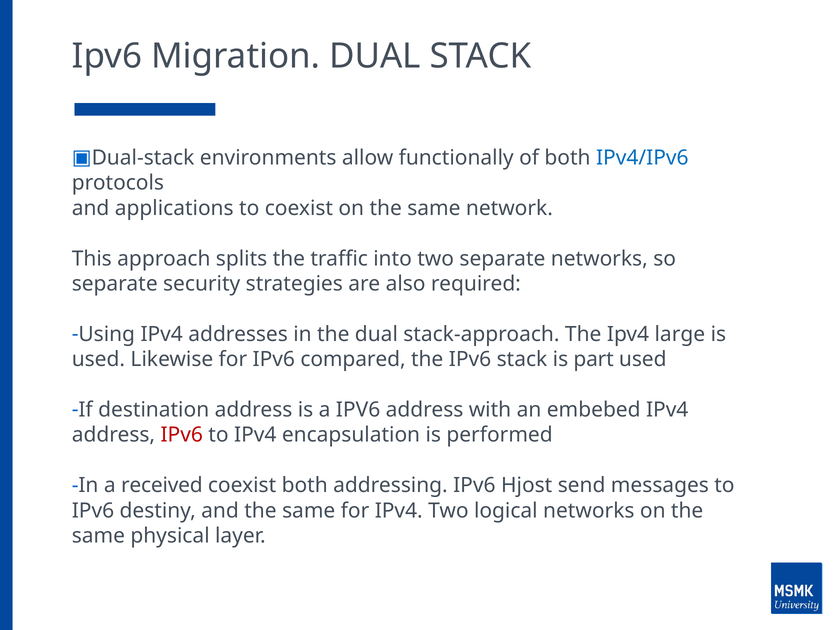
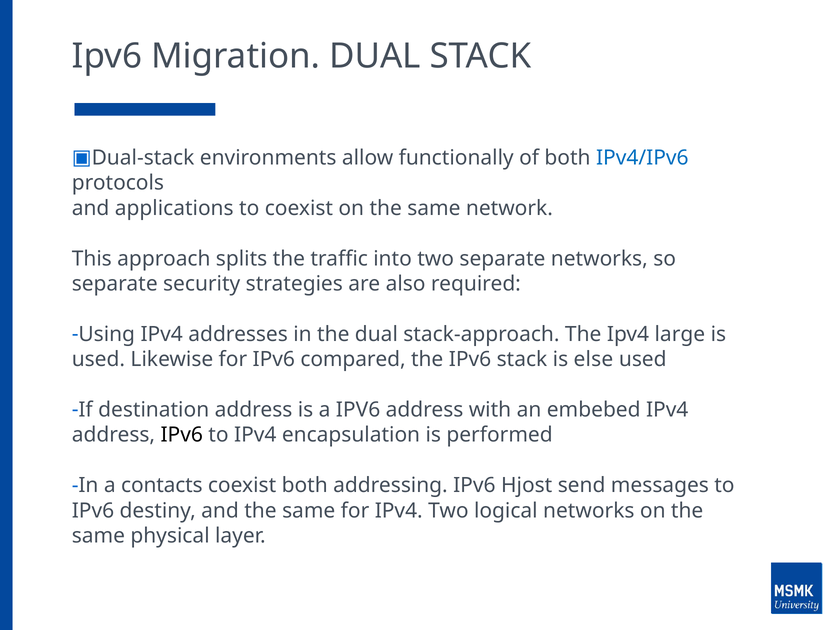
part: part -> else
IPv6 at (182, 435) colour: red -> black
received: received -> contacts
